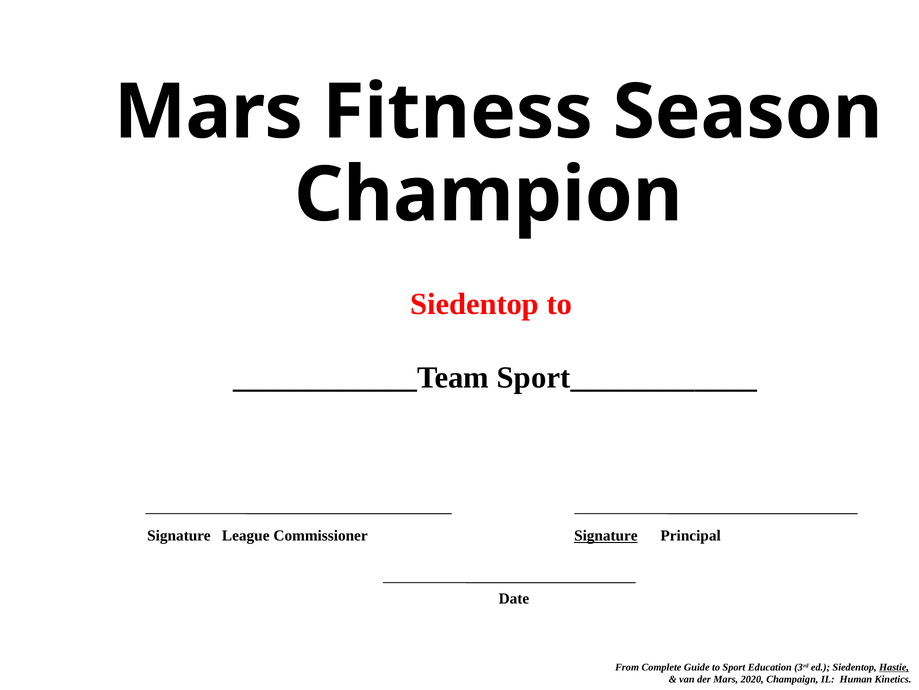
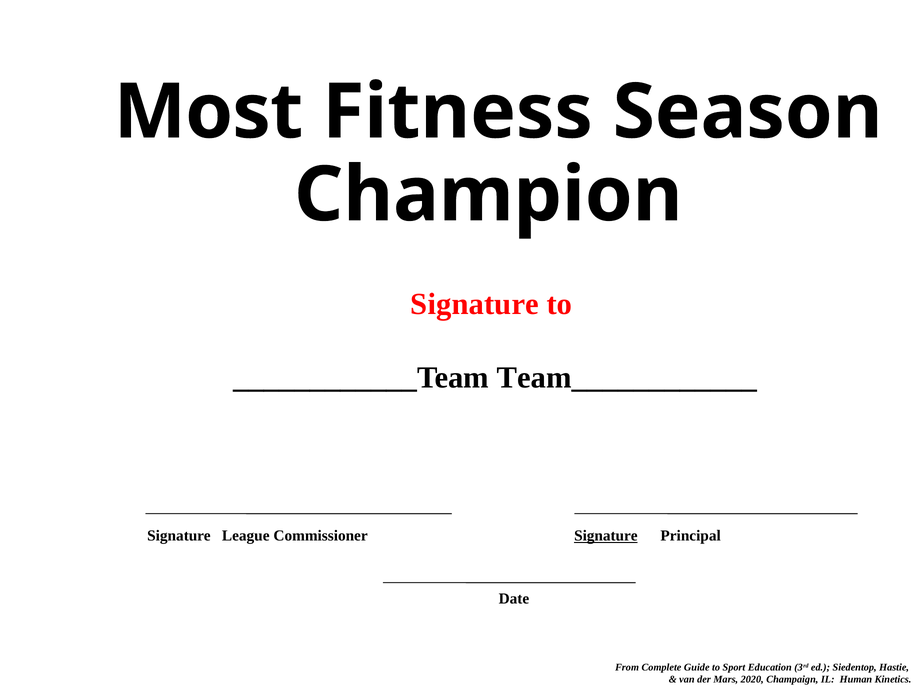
Mars at (208, 112): Mars -> Most
Siedentop at (475, 304): Siedentop -> Signature
Sport____________: Sport____________ -> Team____________
Hastie underline: present -> none
